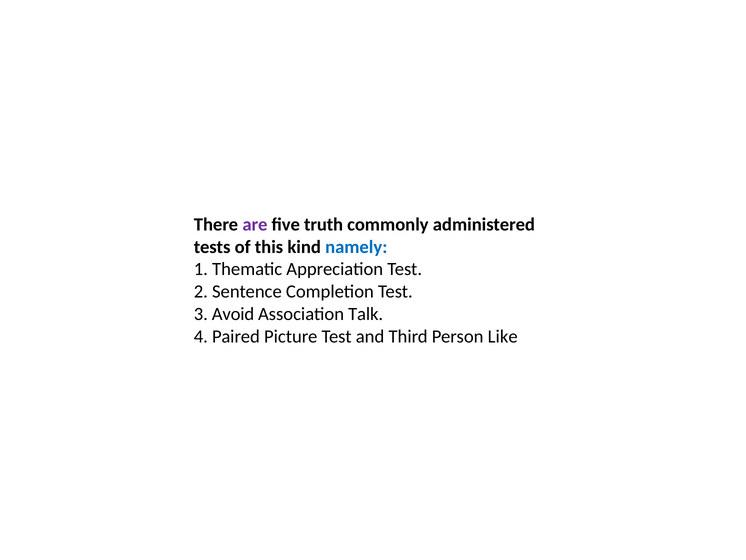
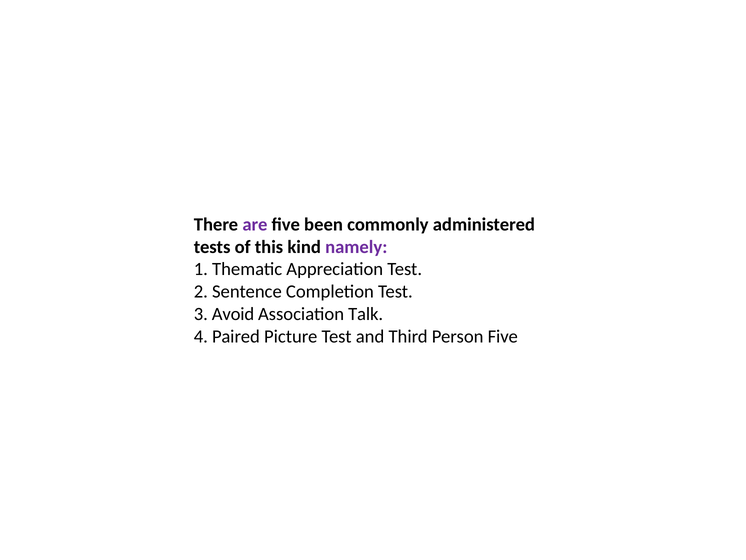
truth: truth -> been
namely colour: blue -> purple
Person Like: Like -> Five
